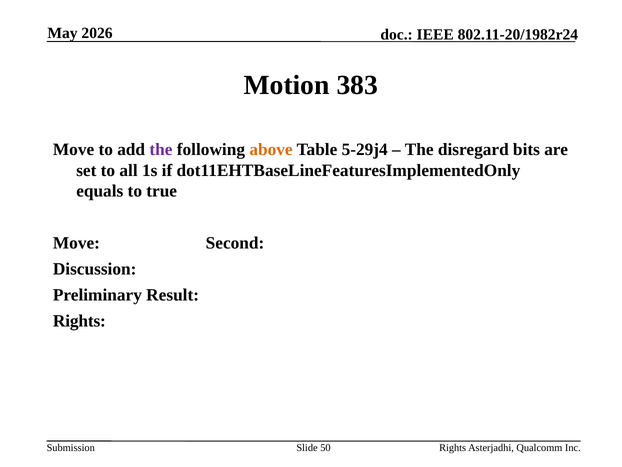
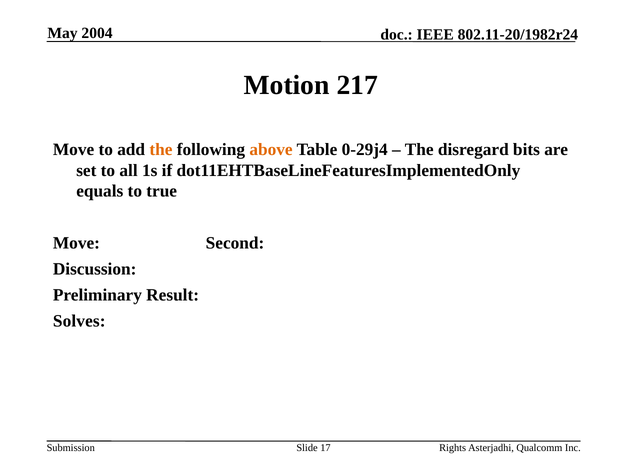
2026: 2026 -> 2004
383: 383 -> 217
the at (161, 149) colour: purple -> orange
5-29j4: 5-29j4 -> 0-29j4
Rights at (79, 321): Rights -> Solves
50: 50 -> 17
